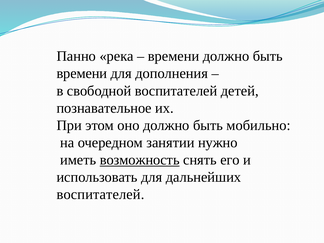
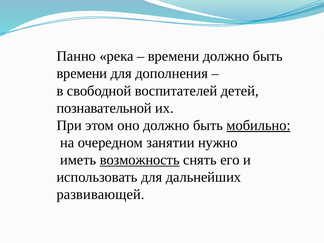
познавательное: познавательное -> познавательной
мобильно underline: none -> present
воспитателей at (101, 194): воспитателей -> развивающей
